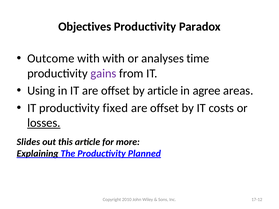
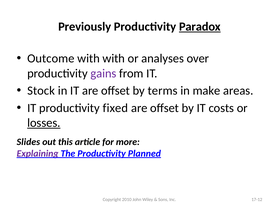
Objectives: Objectives -> Previously
Paradox underline: none -> present
time: time -> over
Using: Using -> Stock
by article: article -> terms
agree: agree -> make
Explaining colour: black -> purple
